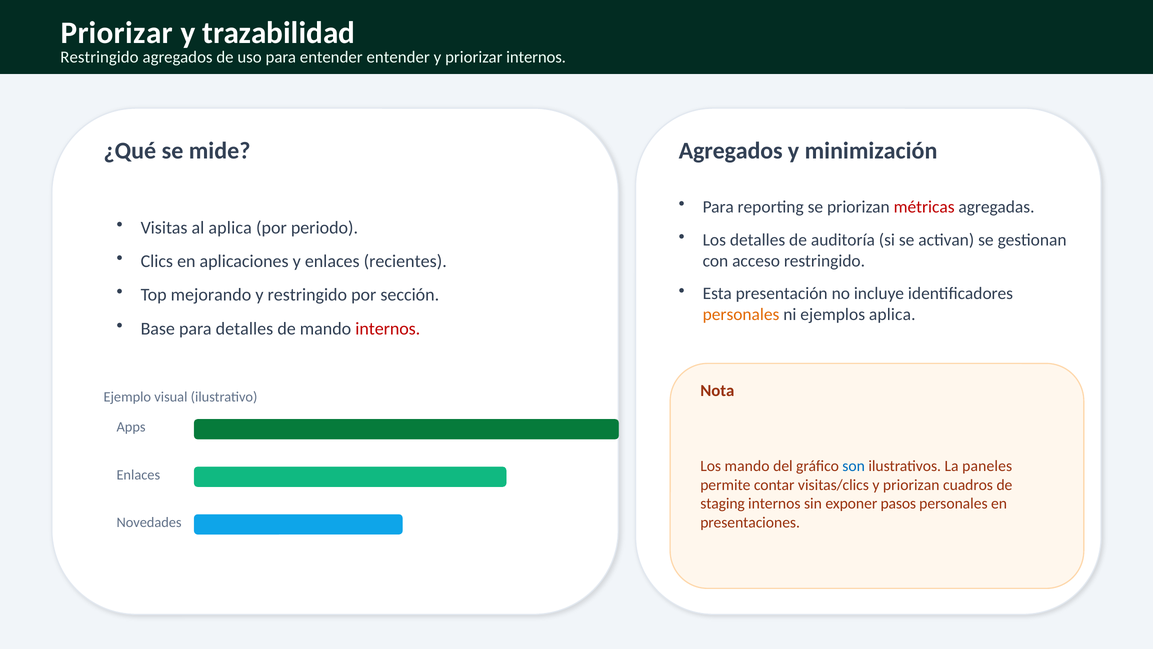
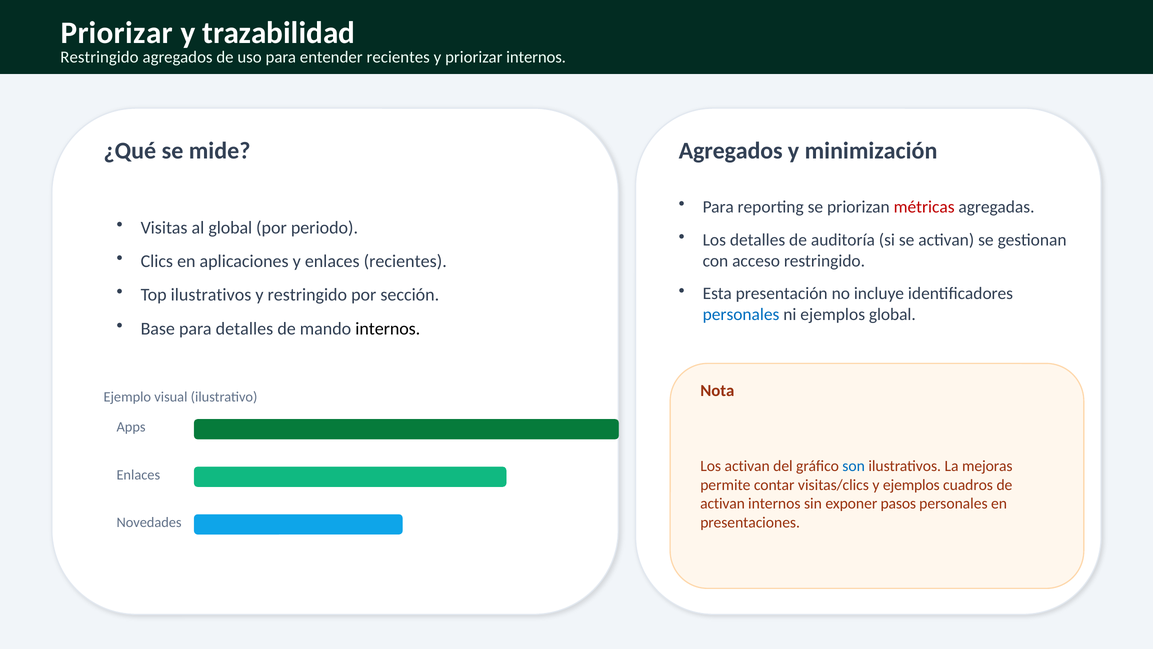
entender entender: entender -> recientes
al aplica: aplica -> global
Top mejorando: mejorando -> ilustrativos
personales at (741, 314) colour: orange -> blue
ejemplos aplica: aplica -> global
internos at (388, 328) colour: red -> black
Los mando: mando -> activan
paneles: paneles -> mejoras
y priorizan: priorizan -> ejemplos
staging at (723, 503): staging -> activan
